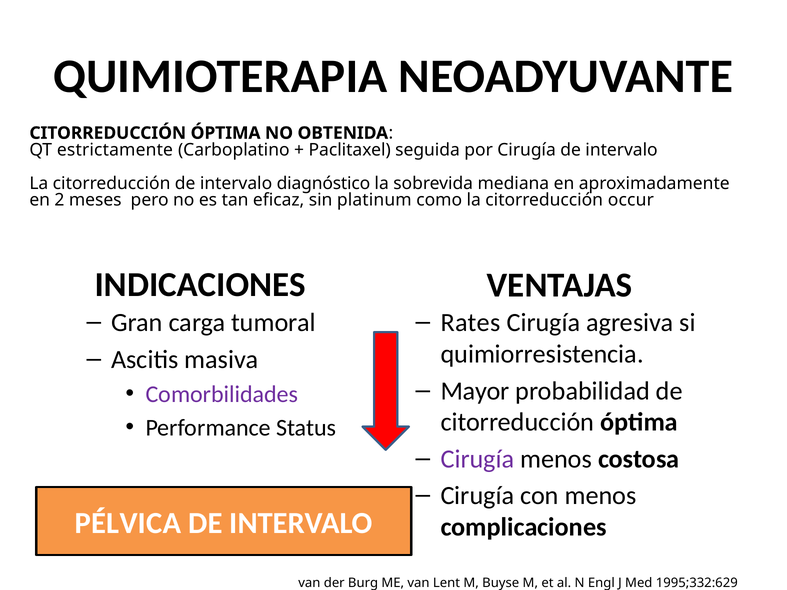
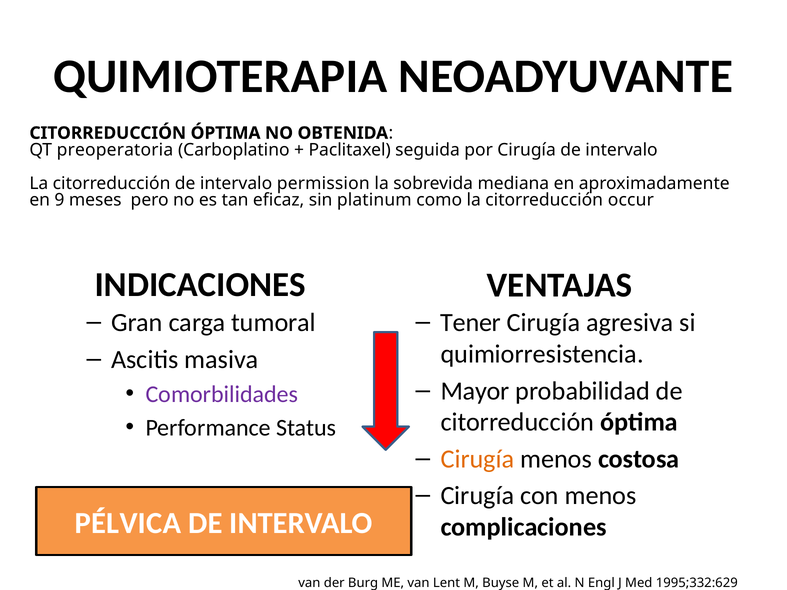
estrictamente: estrictamente -> preoperatoria
diagnóstico: diagnóstico -> permission
2: 2 -> 9
Rates: Rates -> Tener
Cirugía at (477, 459) colour: purple -> orange
